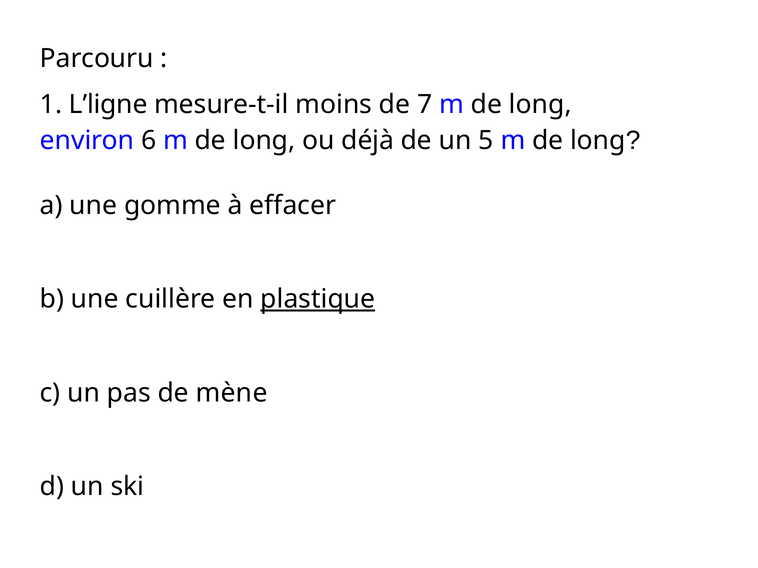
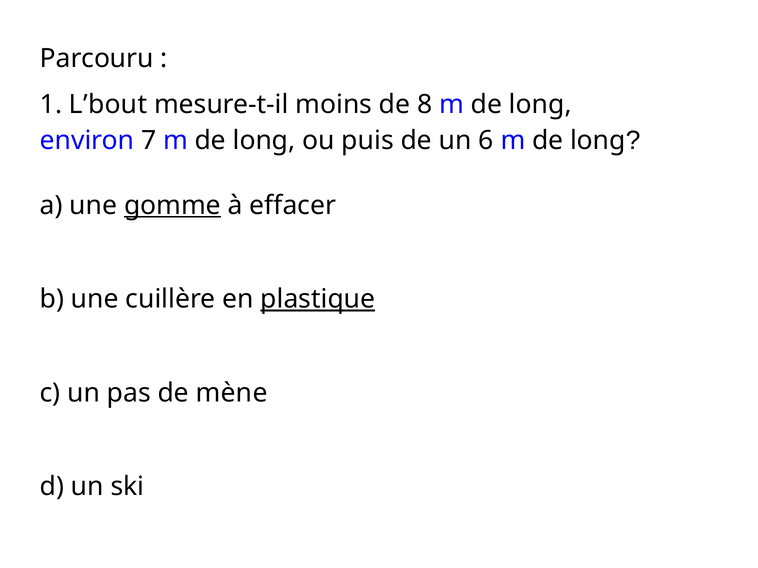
L’ligne: L’ligne -> L’bout
7: 7 -> 8
6: 6 -> 7
déjà: déjà -> puis
5: 5 -> 6
gomme underline: none -> present
